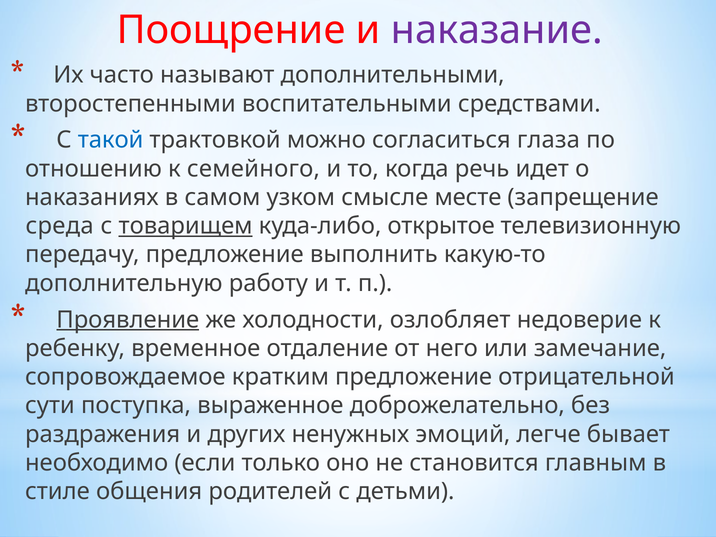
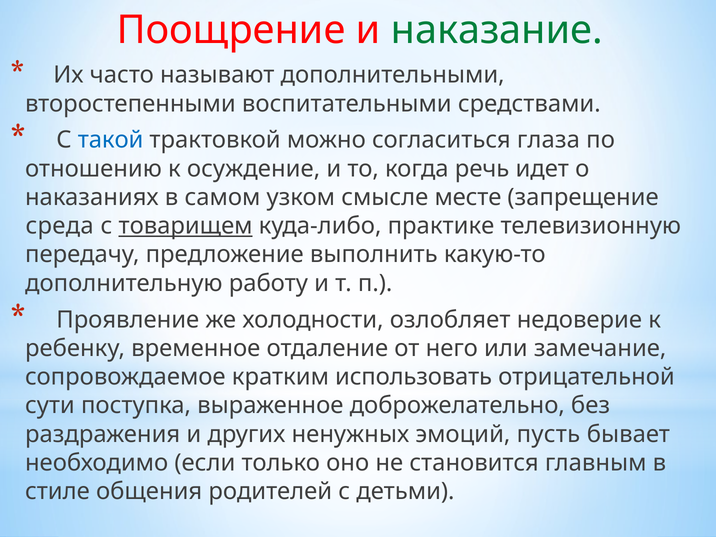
наказание colour: purple -> green
семейного: семейного -> осуждение
открытое: открытое -> практике
Проявление underline: present -> none
кратким предложение: предложение -> использовать
легче: легче -> пусть
